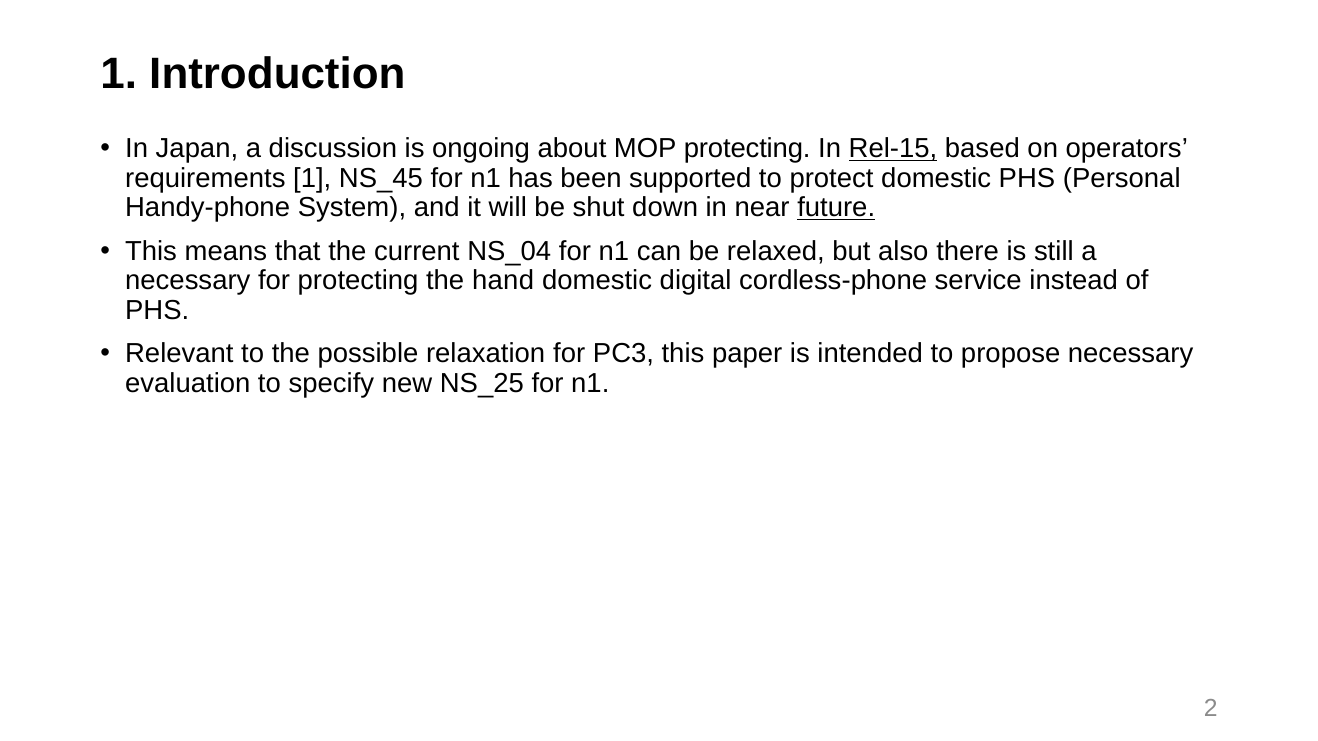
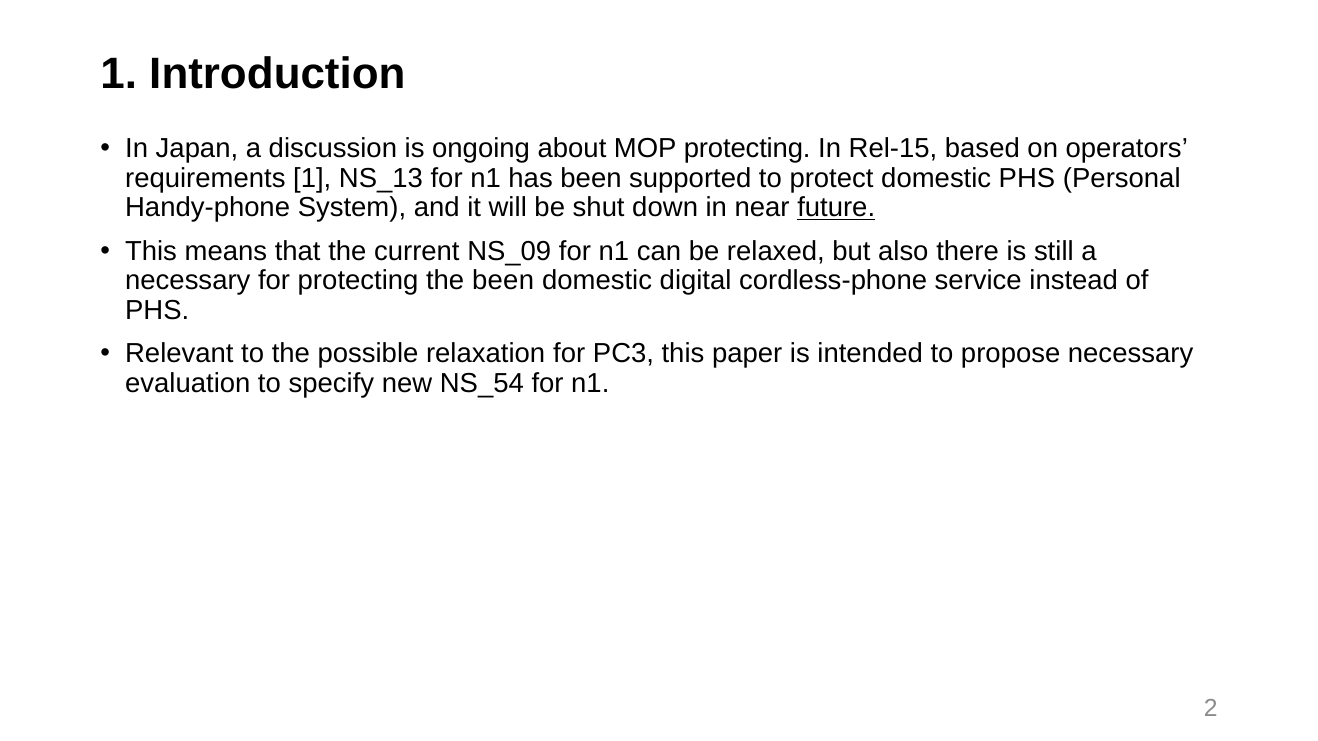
Rel-15 underline: present -> none
NS_45: NS_45 -> NS_13
NS_04: NS_04 -> NS_09
the hand: hand -> been
NS_25: NS_25 -> NS_54
